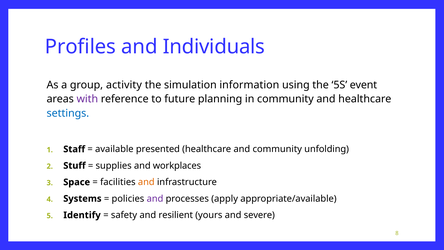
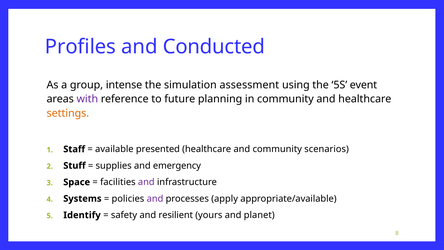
Individuals: Individuals -> Conducted
activity: activity -> intense
information: information -> assessment
settings colour: blue -> orange
unfolding: unfolding -> scenarios
workplaces: workplaces -> emergency
and at (146, 182) colour: orange -> purple
severe: severe -> planet
